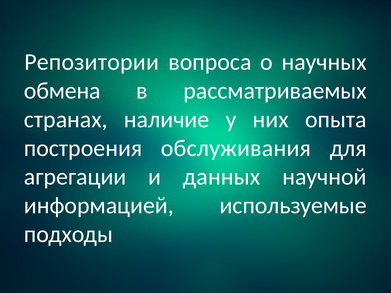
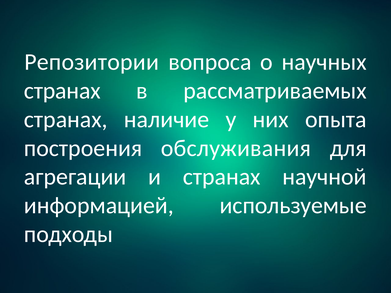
обмена at (62, 91): обмена -> странах
и данных: данных -> странах
